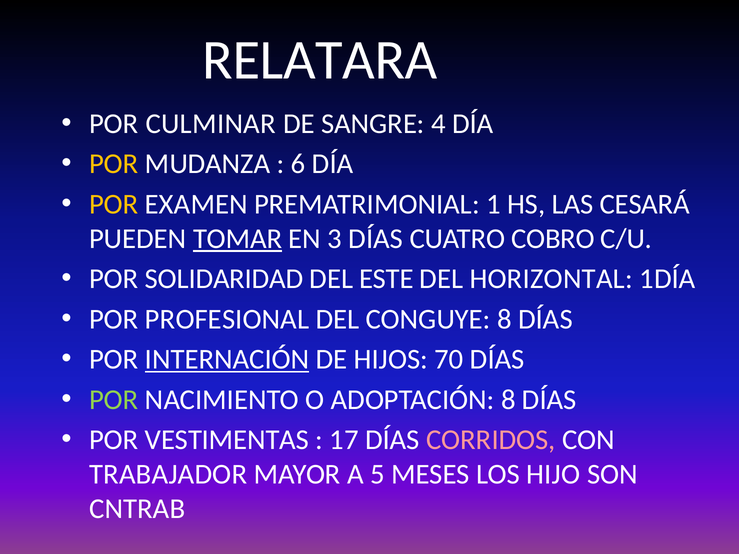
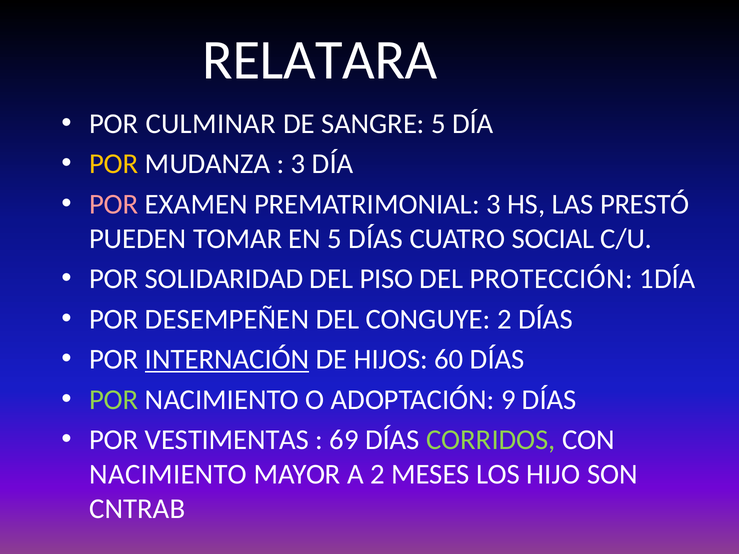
SANGRE 4: 4 -> 5
6 at (298, 164): 6 -> 3
POR at (114, 204) colour: yellow -> pink
PREMATRIMONIAL 1: 1 -> 3
CESARÁ: CESARÁ -> PRESTÓ
TOMAR underline: present -> none
EN 3: 3 -> 5
COBRO: COBRO -> SOCIAL
ESTE: ESTE -> PISO
HORIZONTAL: HORIZONTAL -> PROTECCIÓN
PROFESIONAL: PROFESIONAL -> DESEMPEÑEN
CONGUYE 8: 8 -> 2
70: 70 -> 60
ADOPTACIÓN 8: 8 -> 9
17: 17 -> 69
CORRIDOS colour: pink -> light green
TRABAJADOR at (168, 475): TRABAJADOR -> NACIMIENTO
A 5: 5 -> 2
